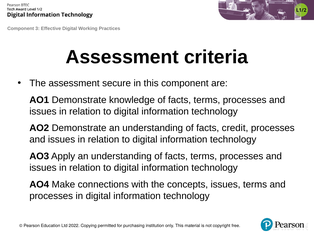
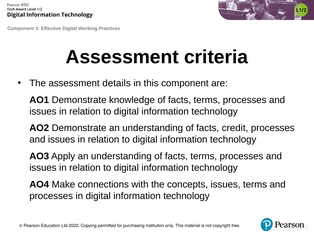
secure: secure -> details
